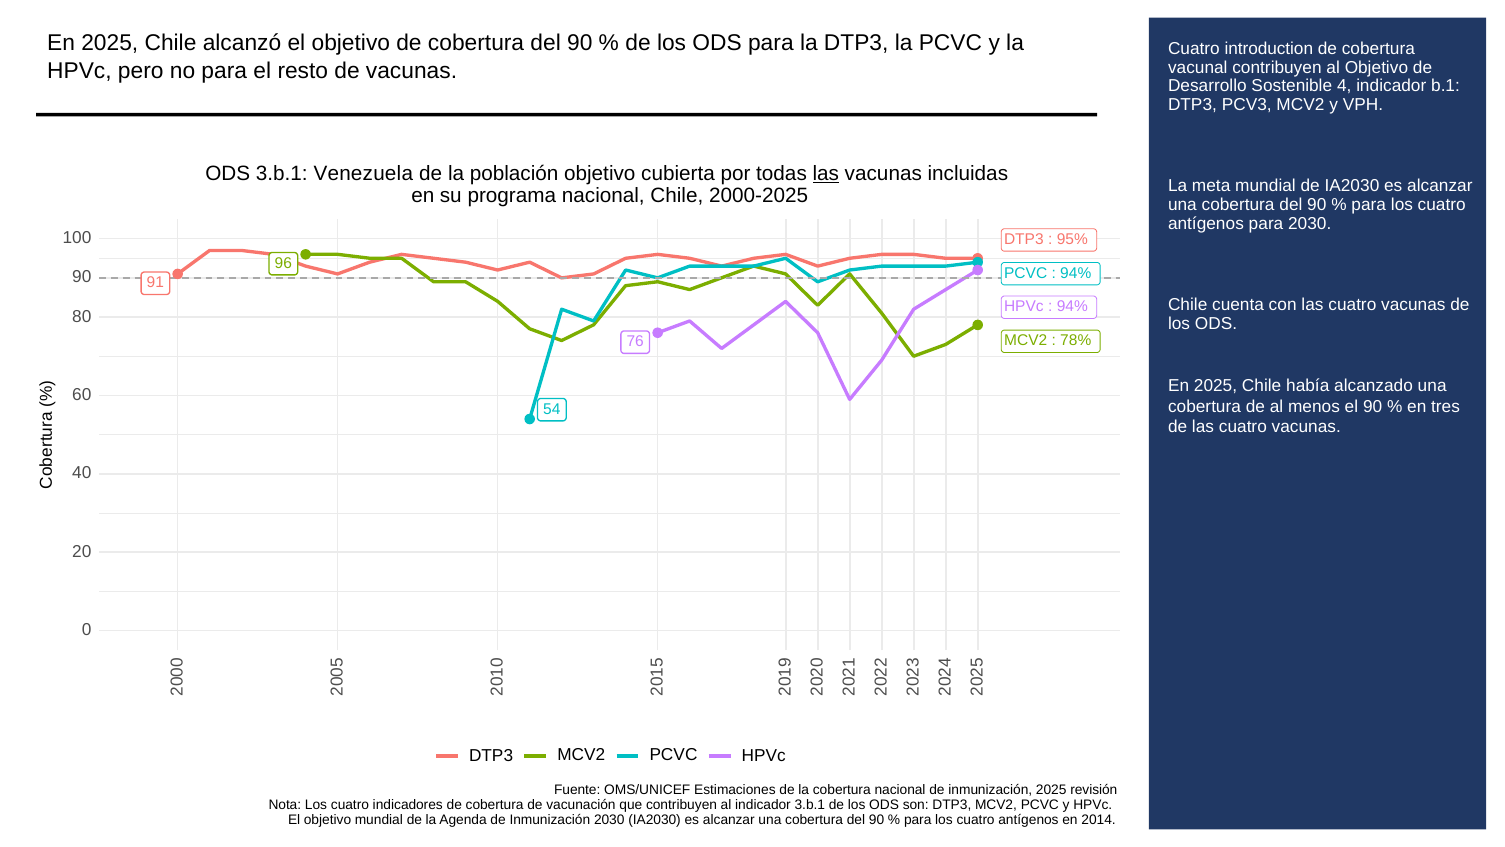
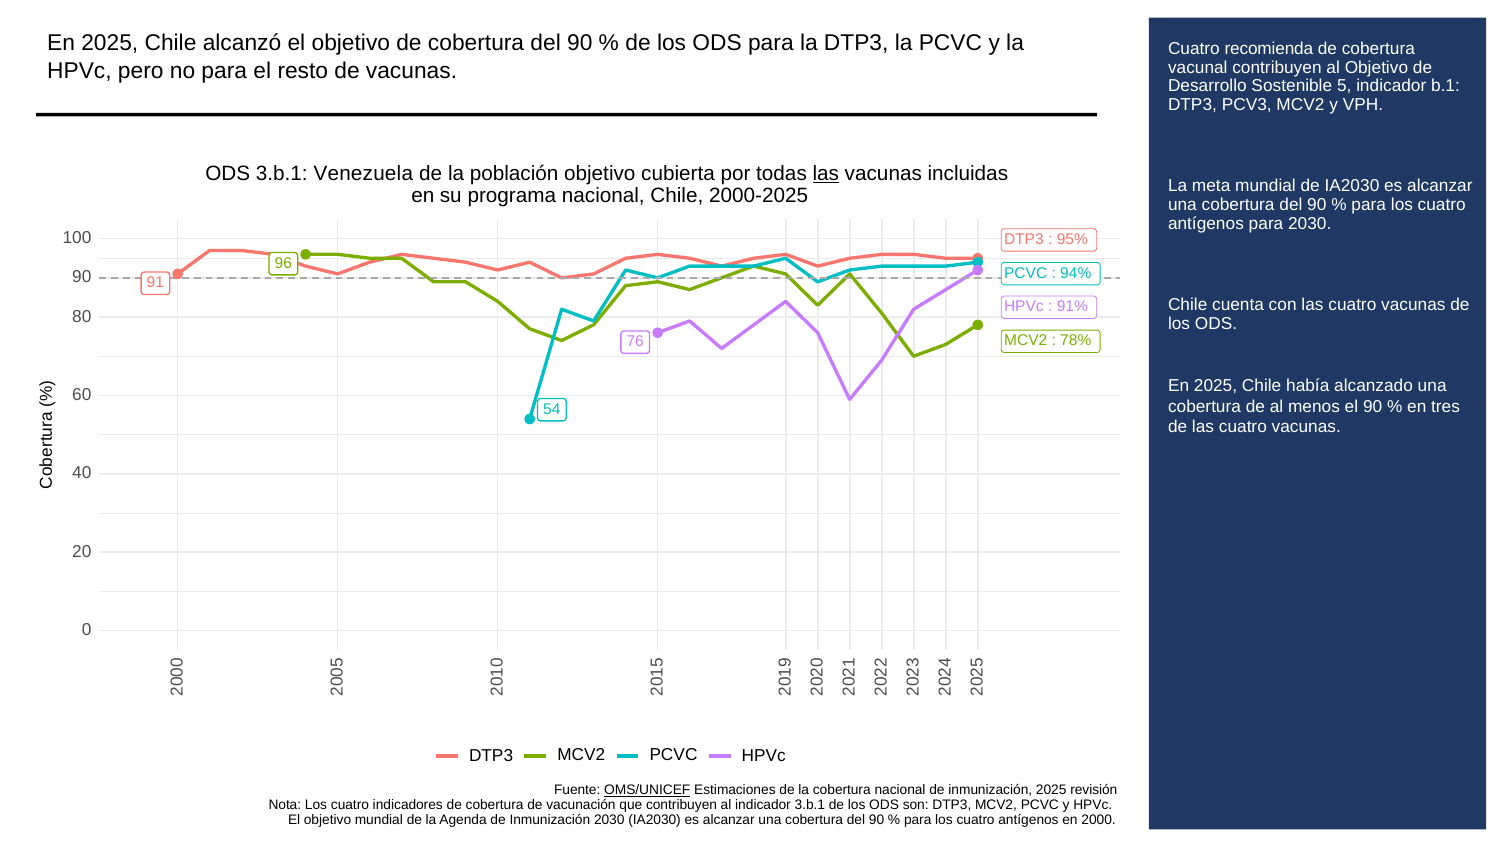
introduction: introduction -> recomienda
Sostenible 4: 4 -> 5
94% at (1072, 306): 94% -> 91%
OMS/UNICEF underline: none -> present
2014: 2014 -> 2000
